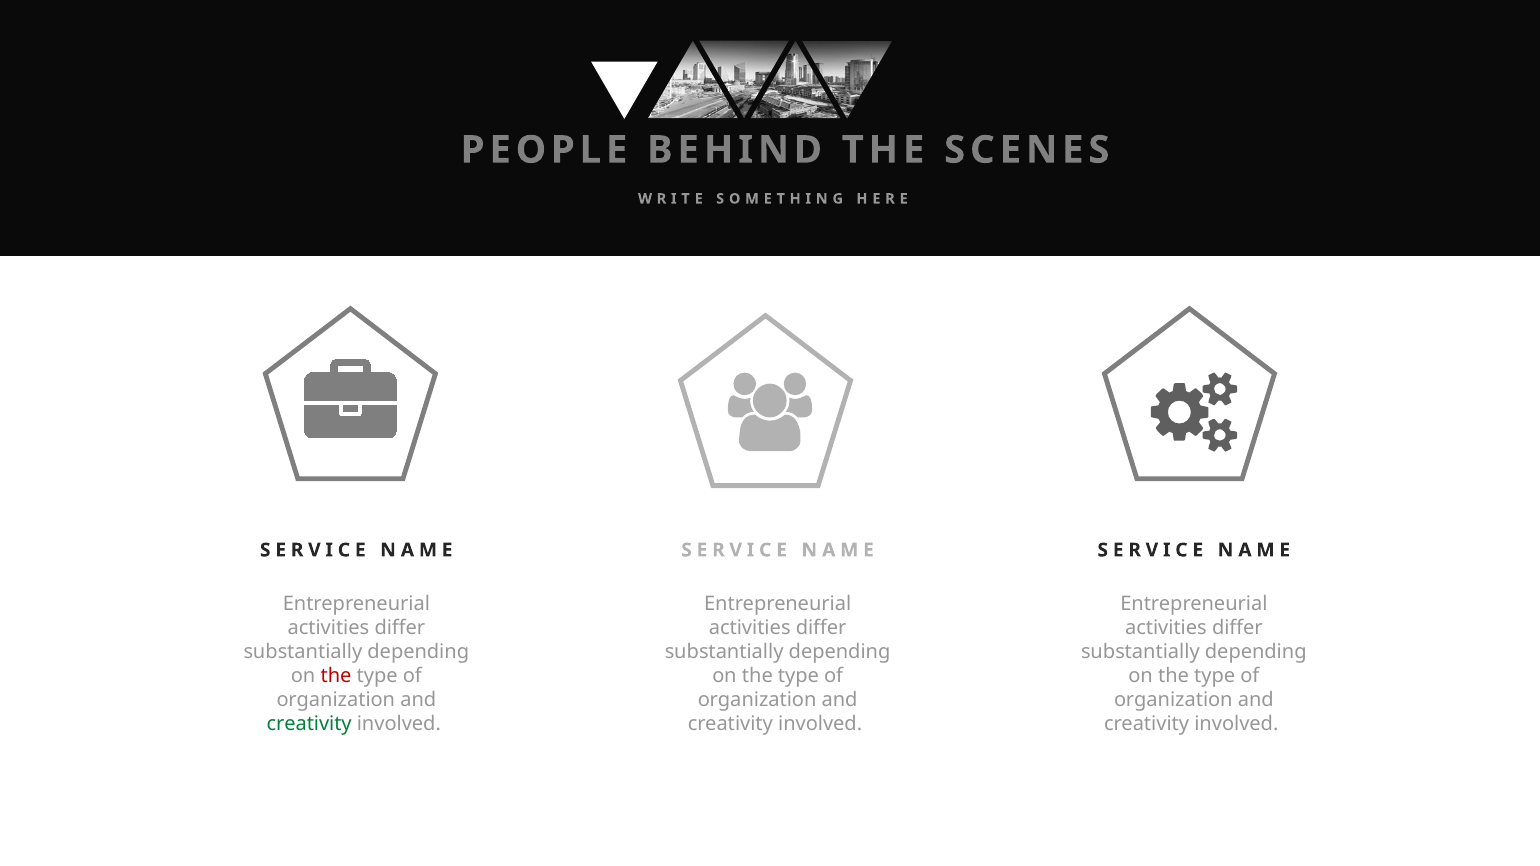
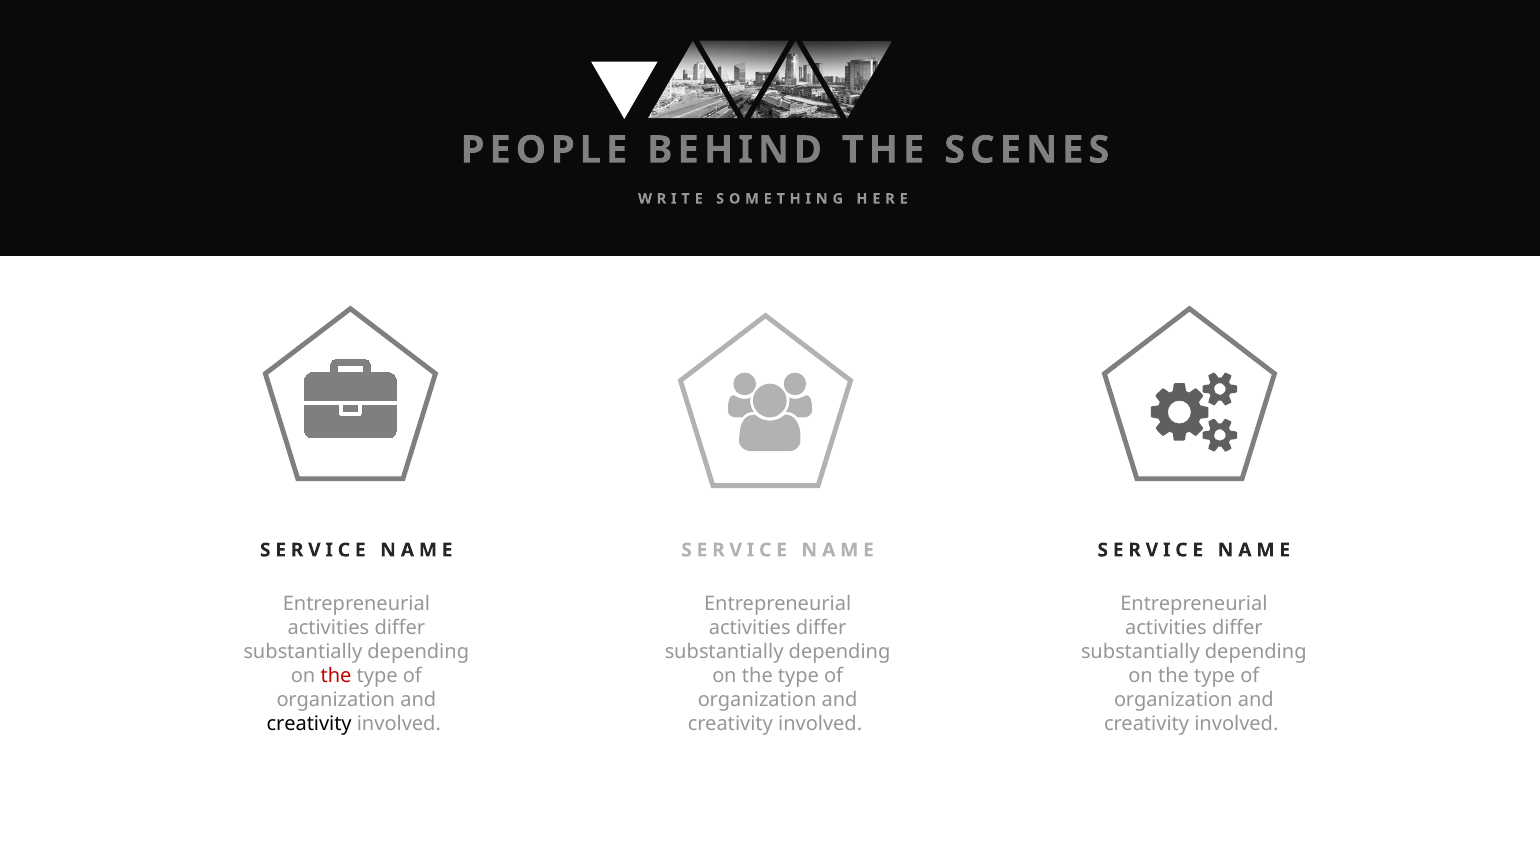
creativity at (309, 724) colour: green -> black
